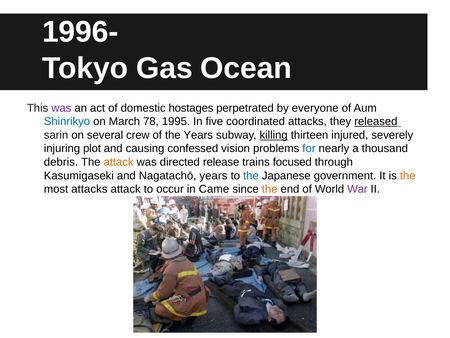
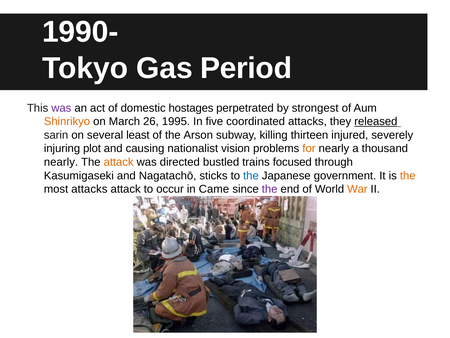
1996-: 1996- -> 1990-
Ocean: Ocean -> Period
everyone: everyone -> strongest
Shinrikyo colour: blue -> orange
78: 78 -> 26
crew: crew -> least
the Years: Years -> Arson
killing underline: present -> none
confessed: confessed -> nationalist
for colour: blue -> orange
debris at (61, 162): debris -> nearly
release: release -> bustled
Nagatachō years: years -> sticks
the at (270, 189) colour: orange -> purple
War colour: purple -> orange
